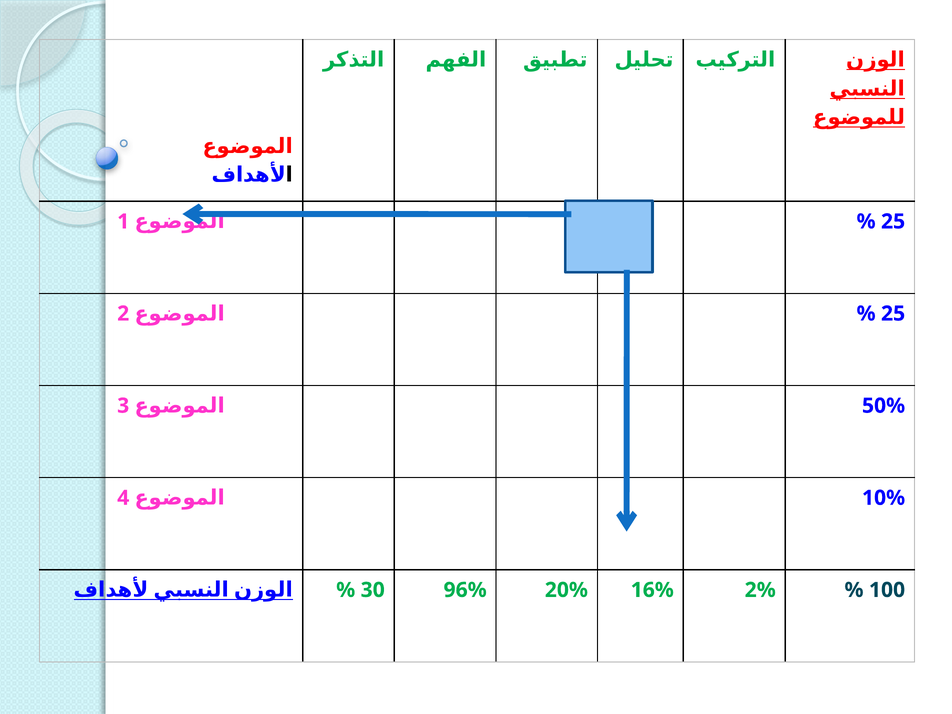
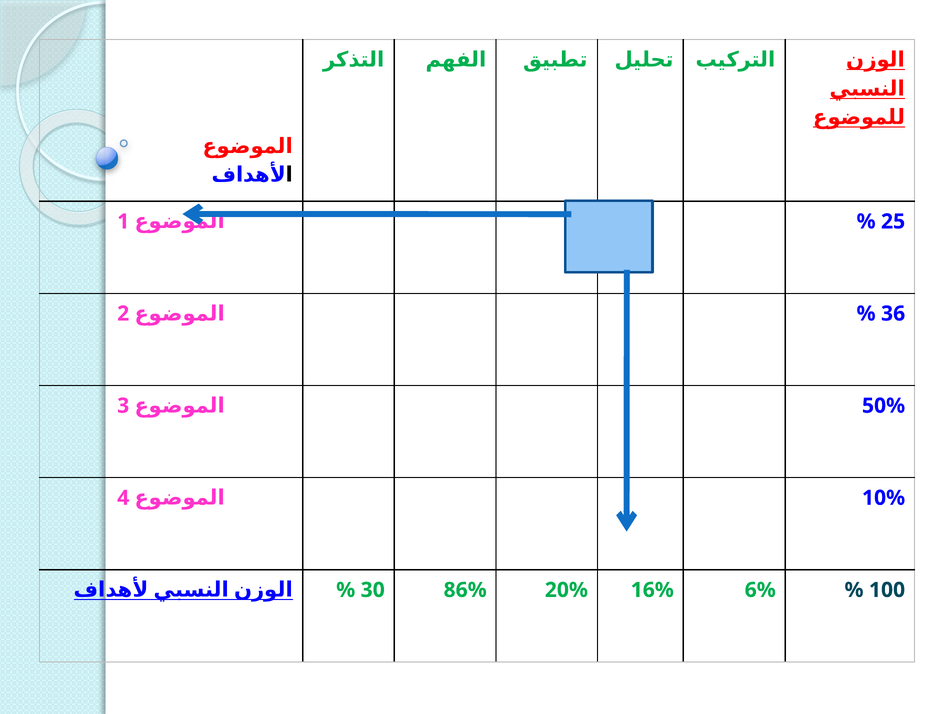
2 25: 25 -> 36
96%: 96% -> 86%
2%: 2% -> 6%
